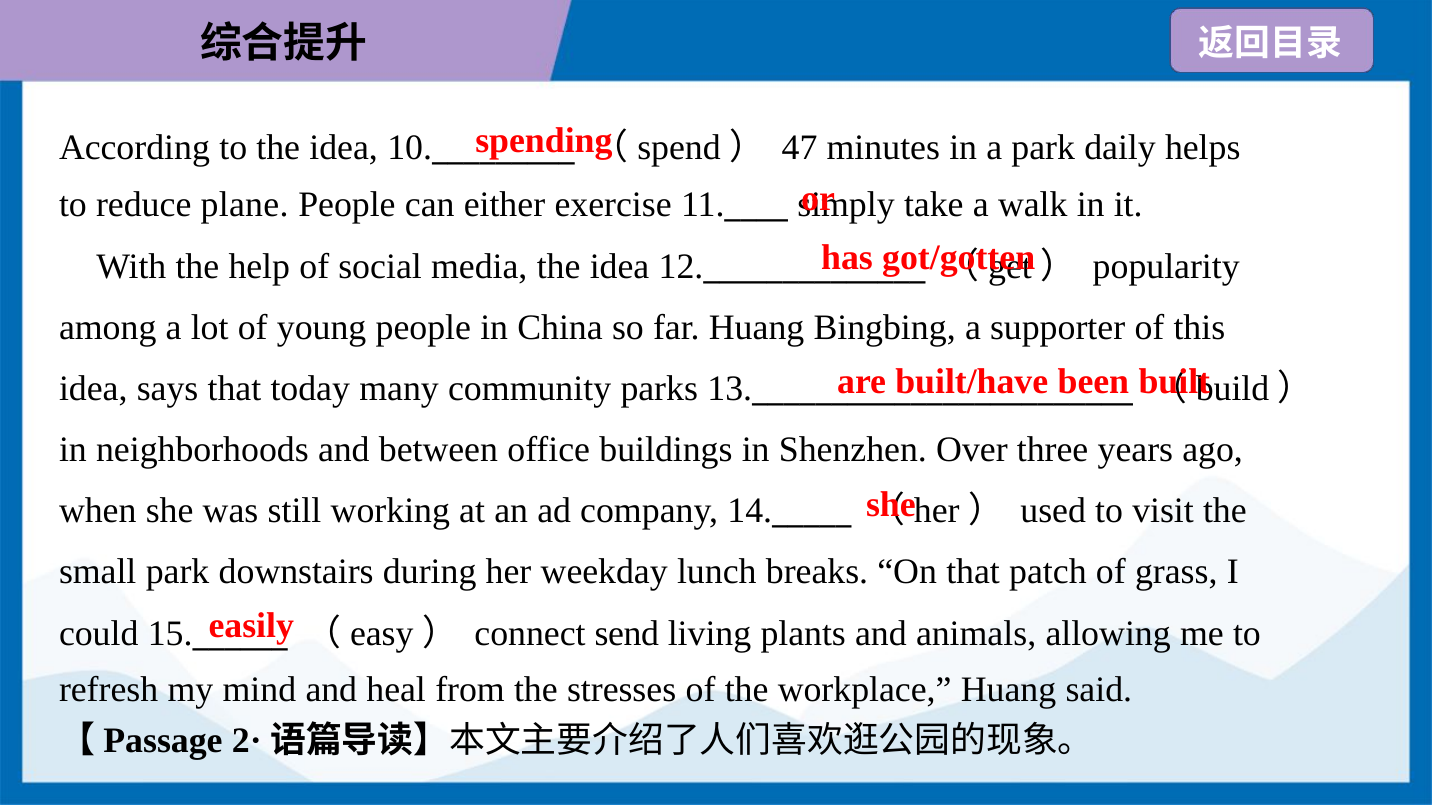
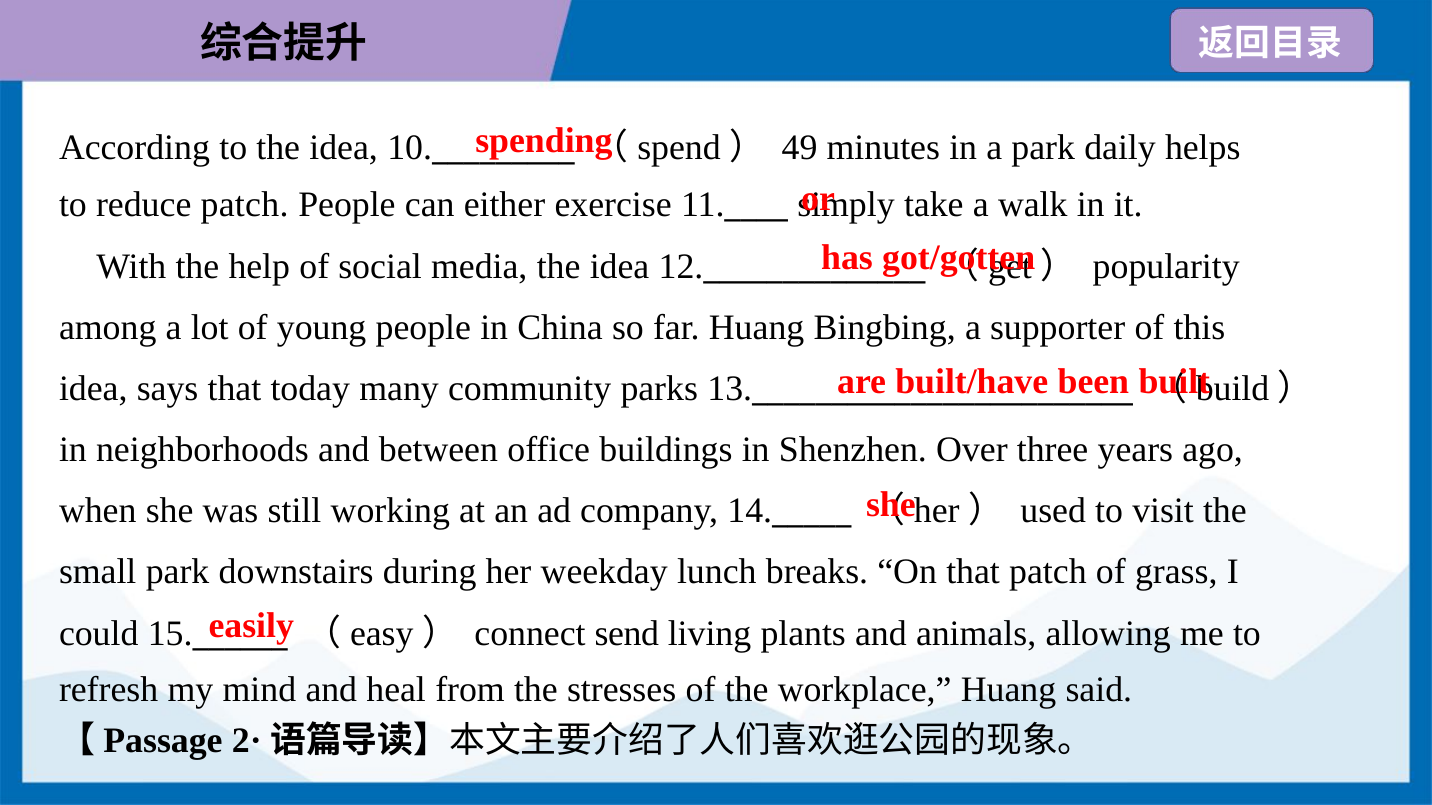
47: 47 -> 49
reduce plane: plane -> patch
